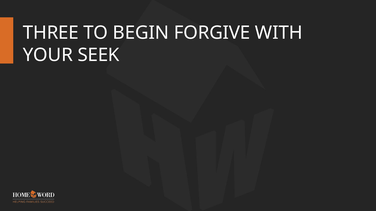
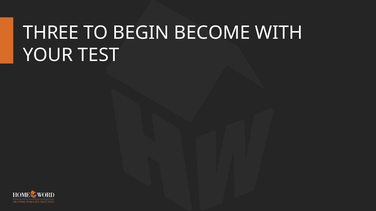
FORGIVE: FORGIVE -> BECOME
SEEK: SEEK -> TEST
